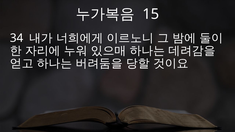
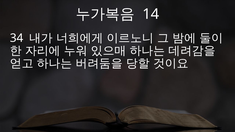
15: 15 -> 14
